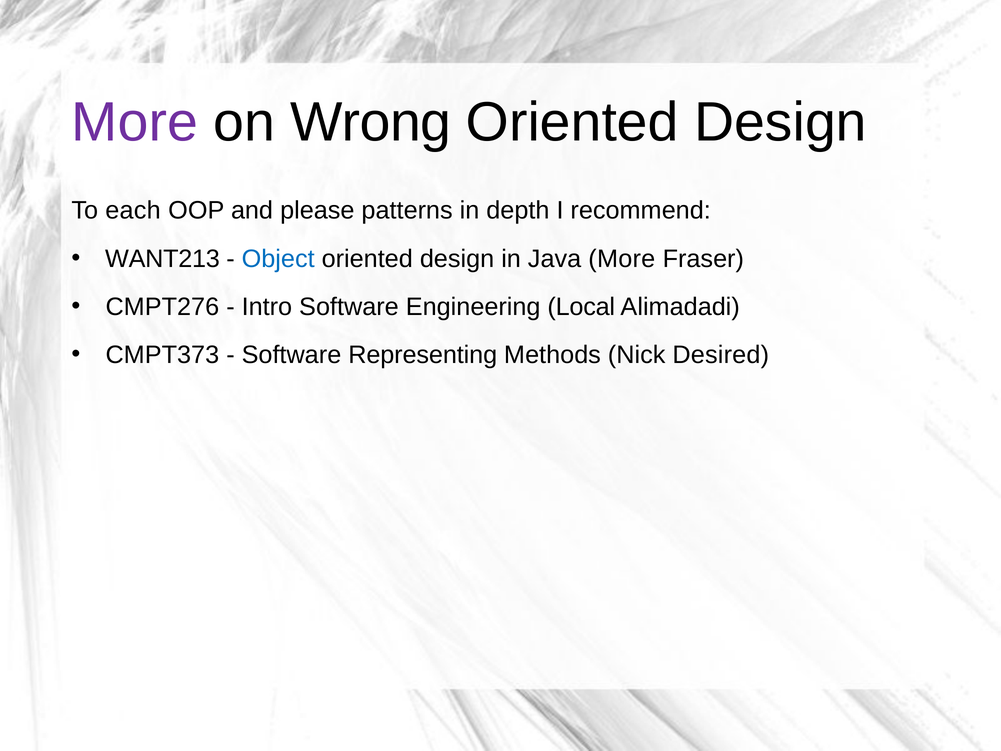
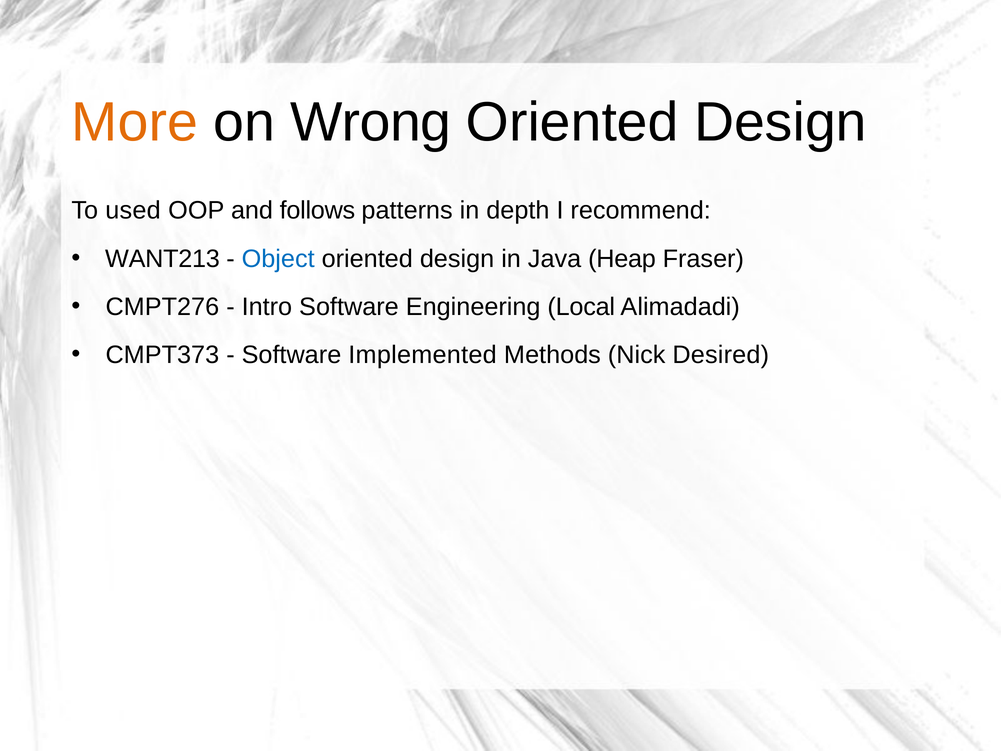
More at (135, 123) colour: purple -> orange
each: each -> used
please: please -> follows
Java More: More -> Heap
Representing: Representing -> Implemented
